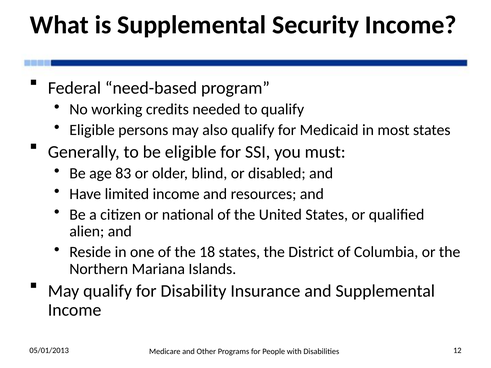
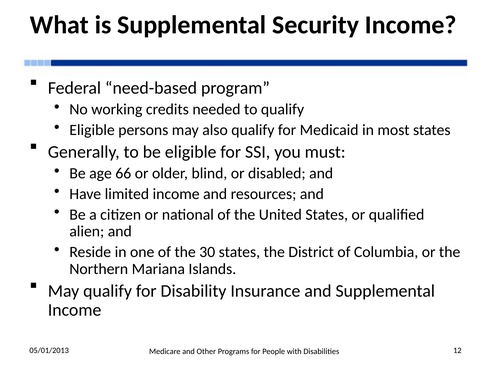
83: 83 -> 66
18: 18 -> 30
